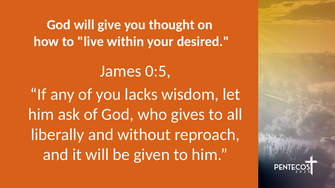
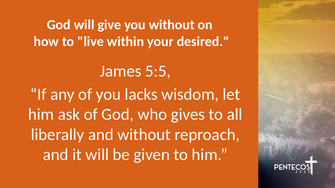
you thought: thought -> without
0:5: 0:5 -> 5:5
